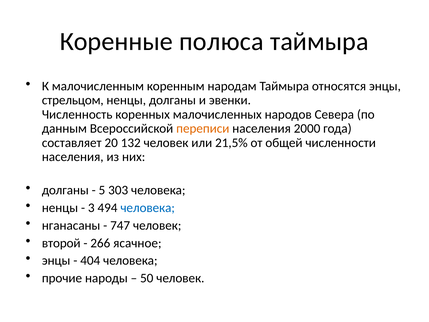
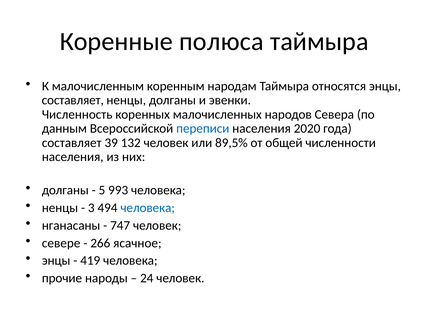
стрельцом at (73, 100): стрельцом -> составляет
переписи colour: orange -> blue
2000: 2000 -> 2020
20: 20 -> 39
21,5%: 21,5% -> 89,5%
303: 303 -> 993
второй: второй -> севере
404: 404 -> 419
50: 50 -> 24
